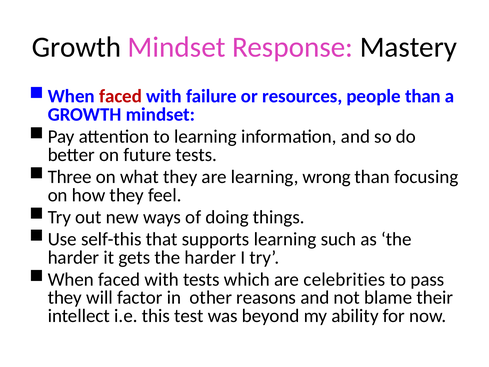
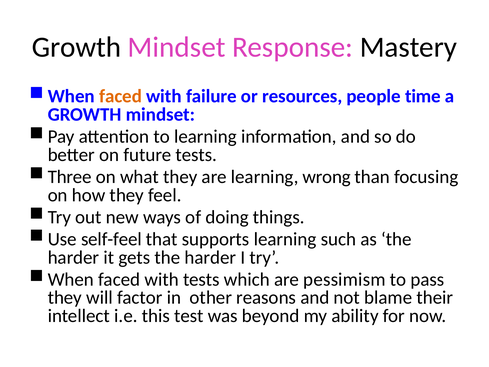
faced at (121, 96) colour: red -> orange
people than: than -> time
self-this: self-this -> self-feel
celebrities: celebrities -> pessimism
